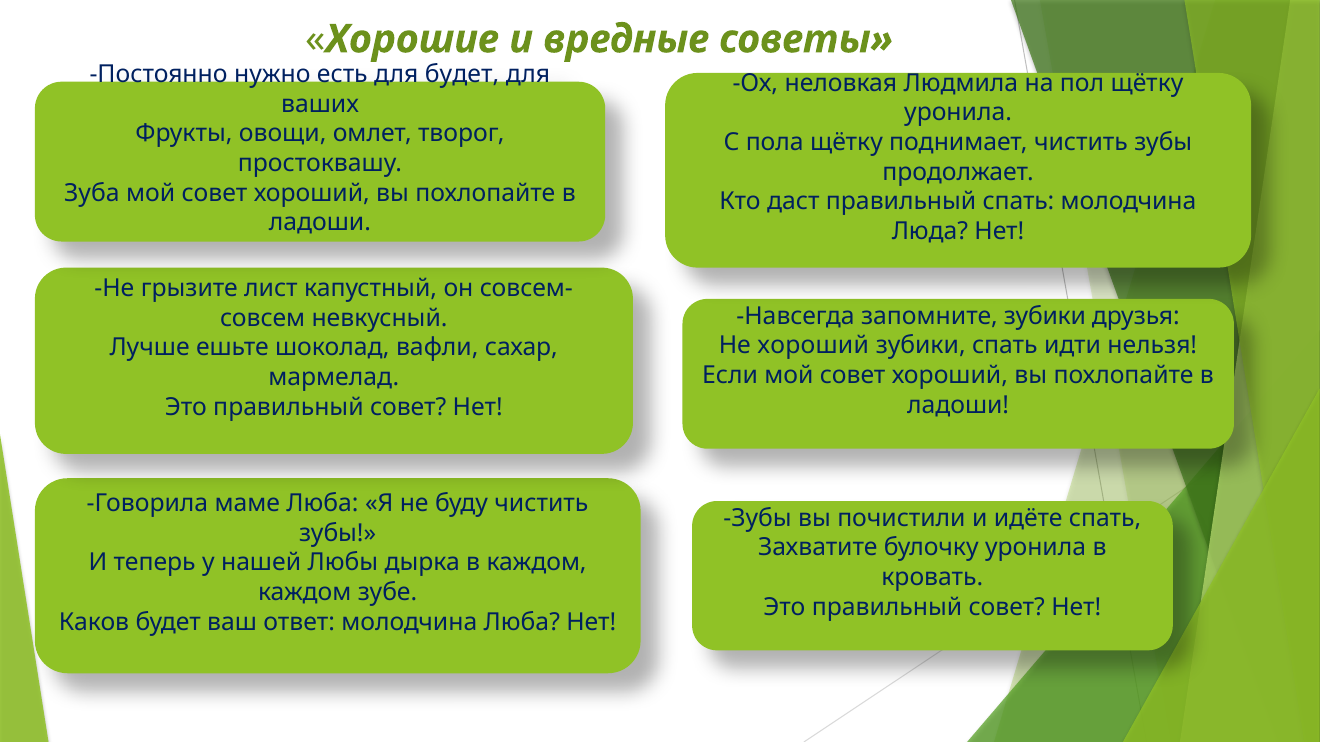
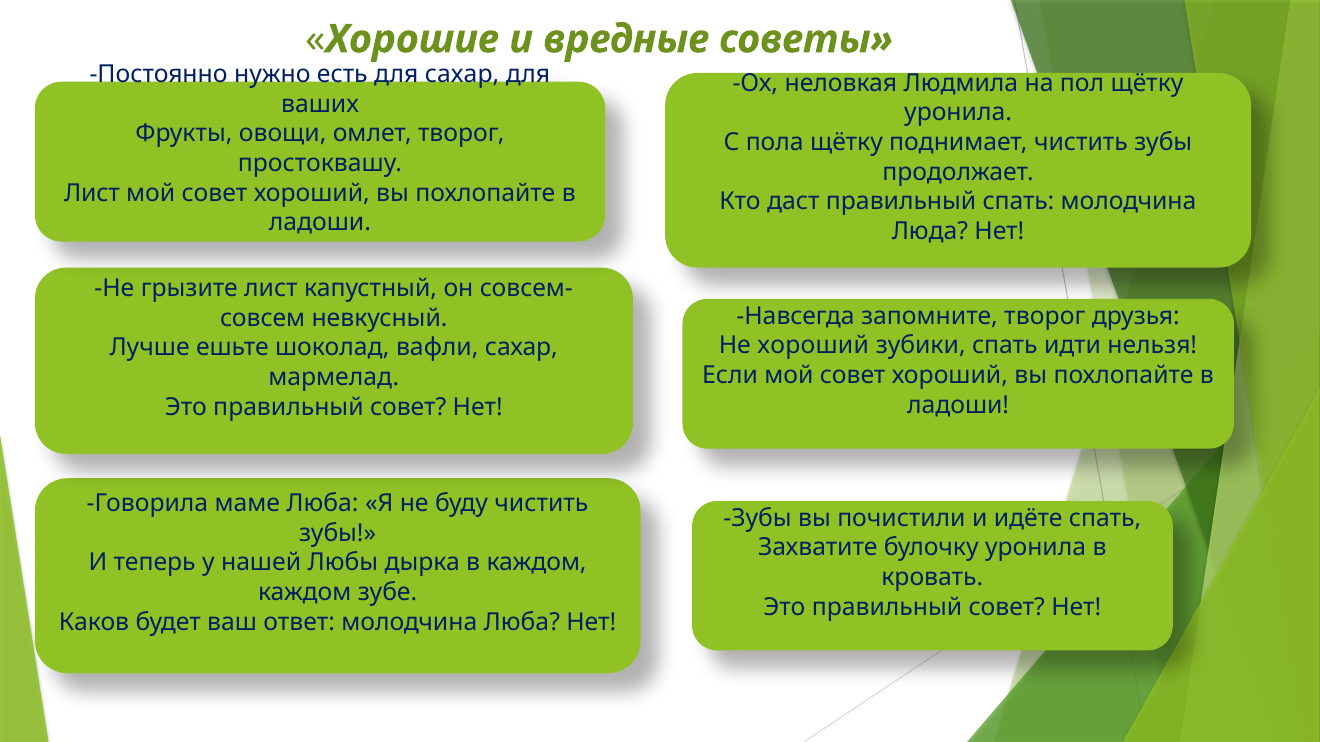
для будет: будет -> сахар
Зуба at (92, 193): Зуба -> Лист
запомните зубики: зубики -> творог
